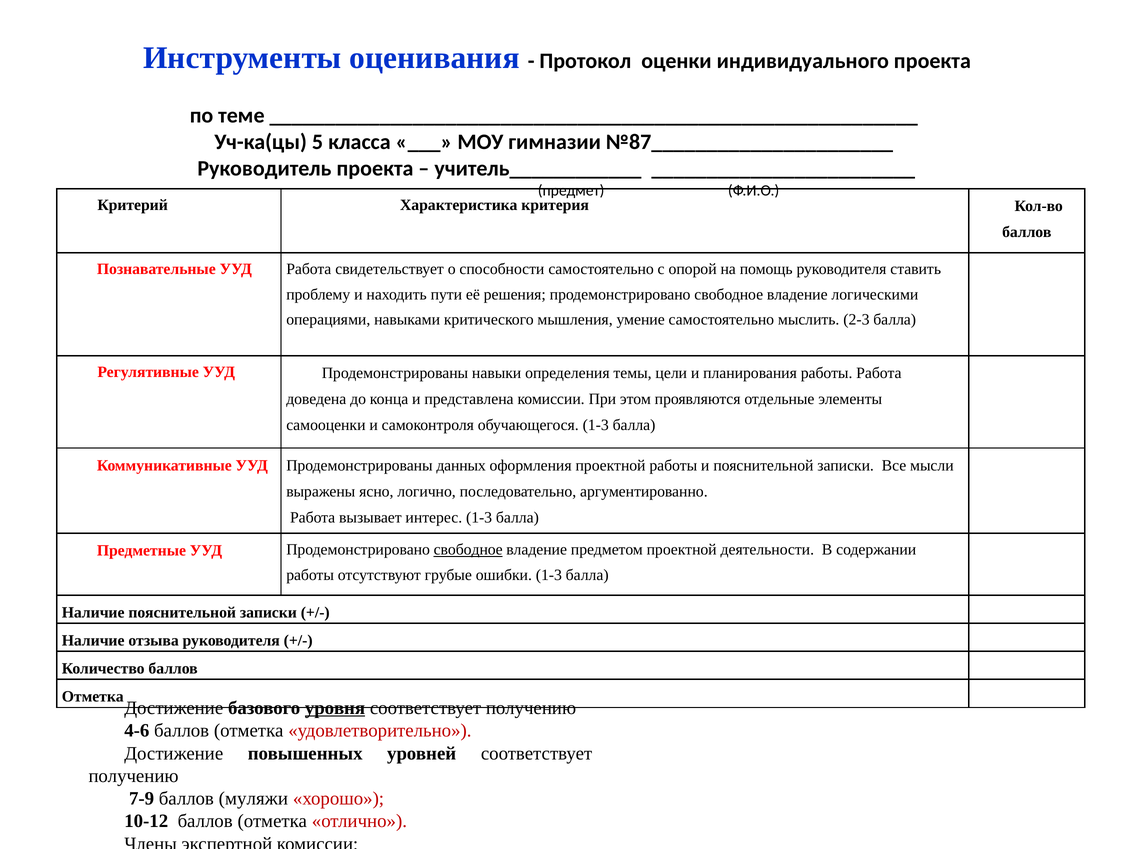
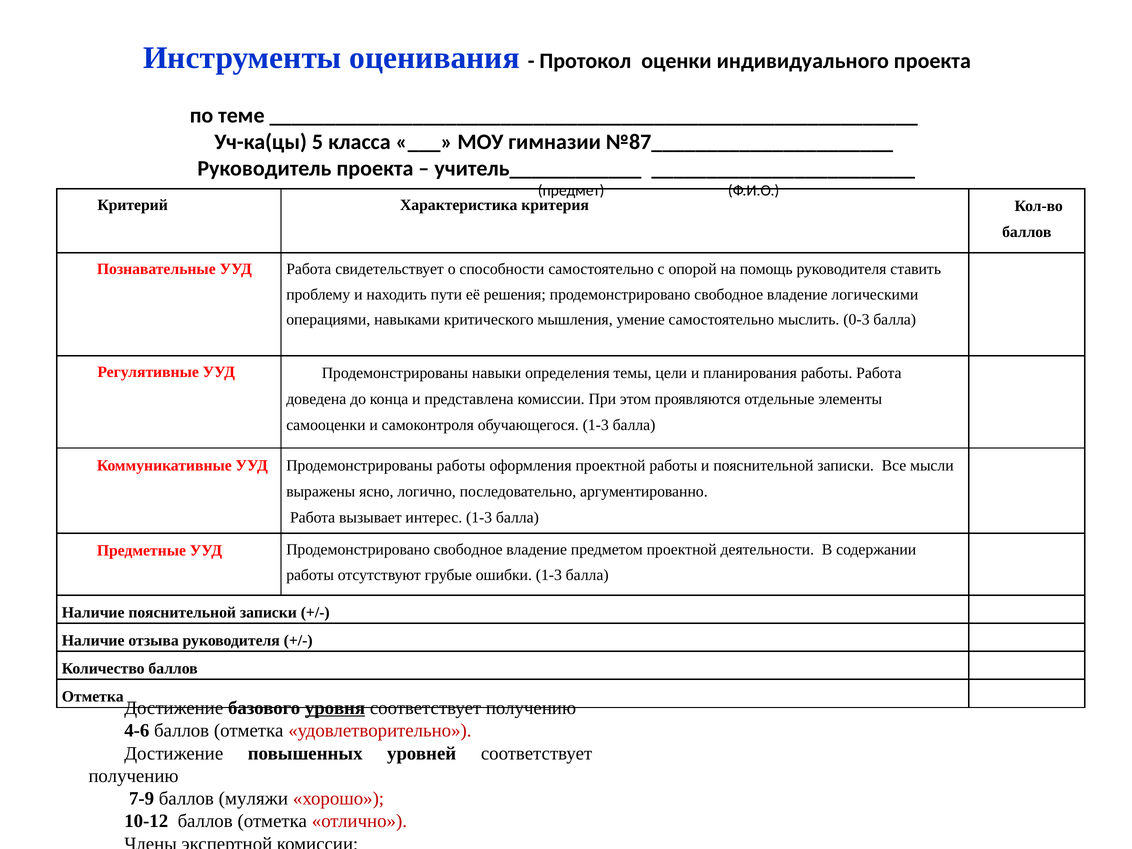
2-3: 2-3 -> 0-3
Продемонстрированы данных: данных -> работы
свободное at (468, 550) underline: present -> none
